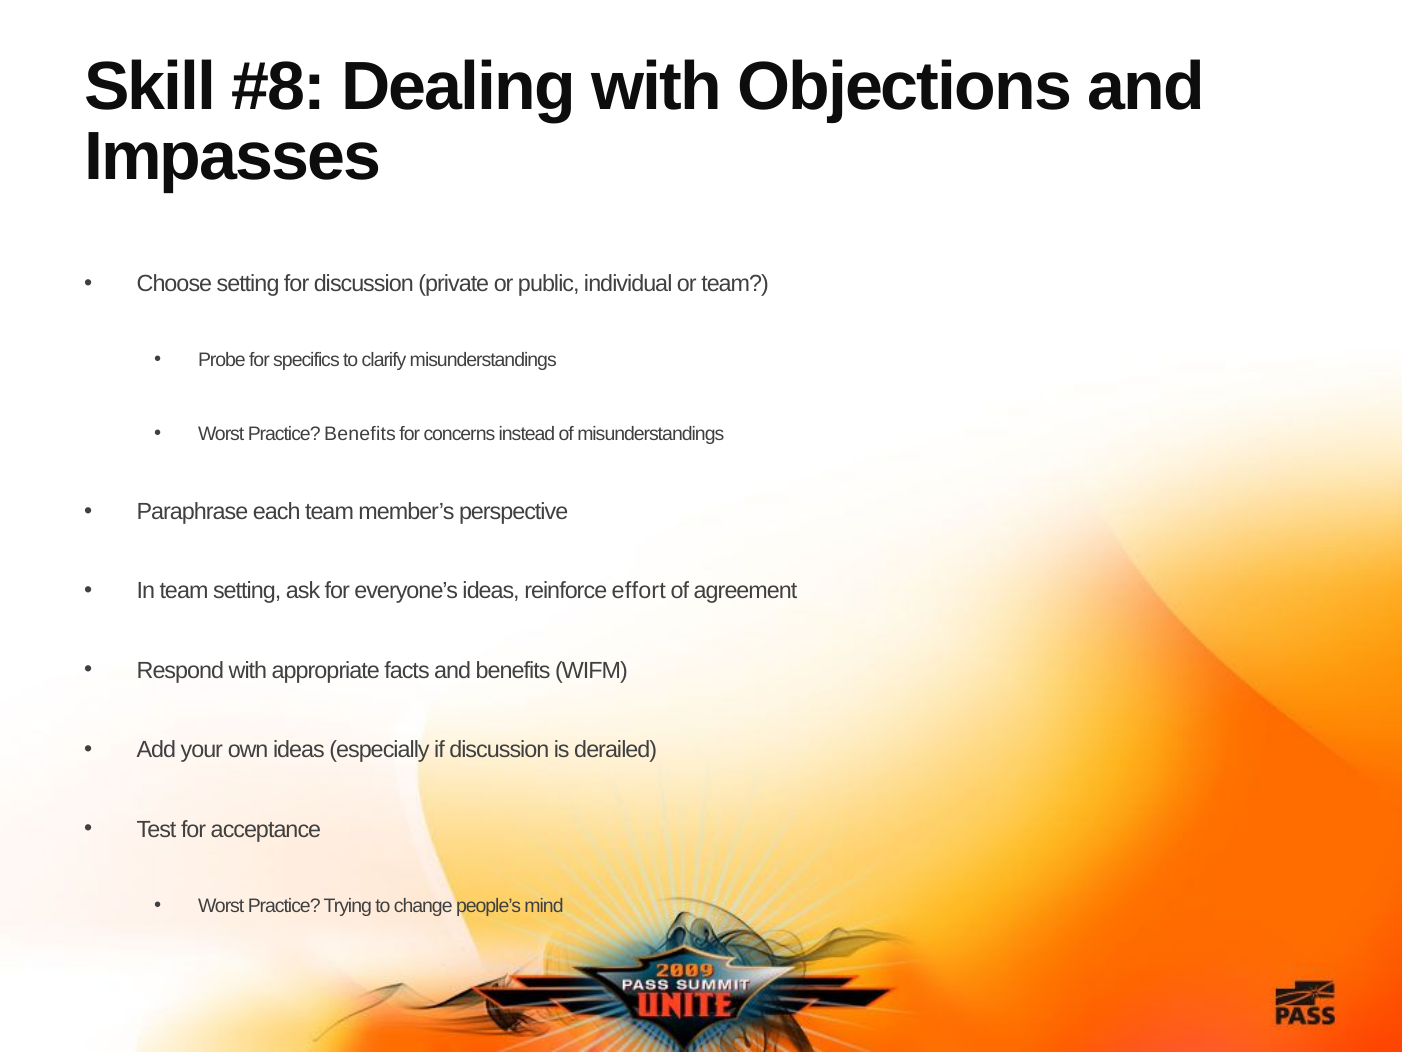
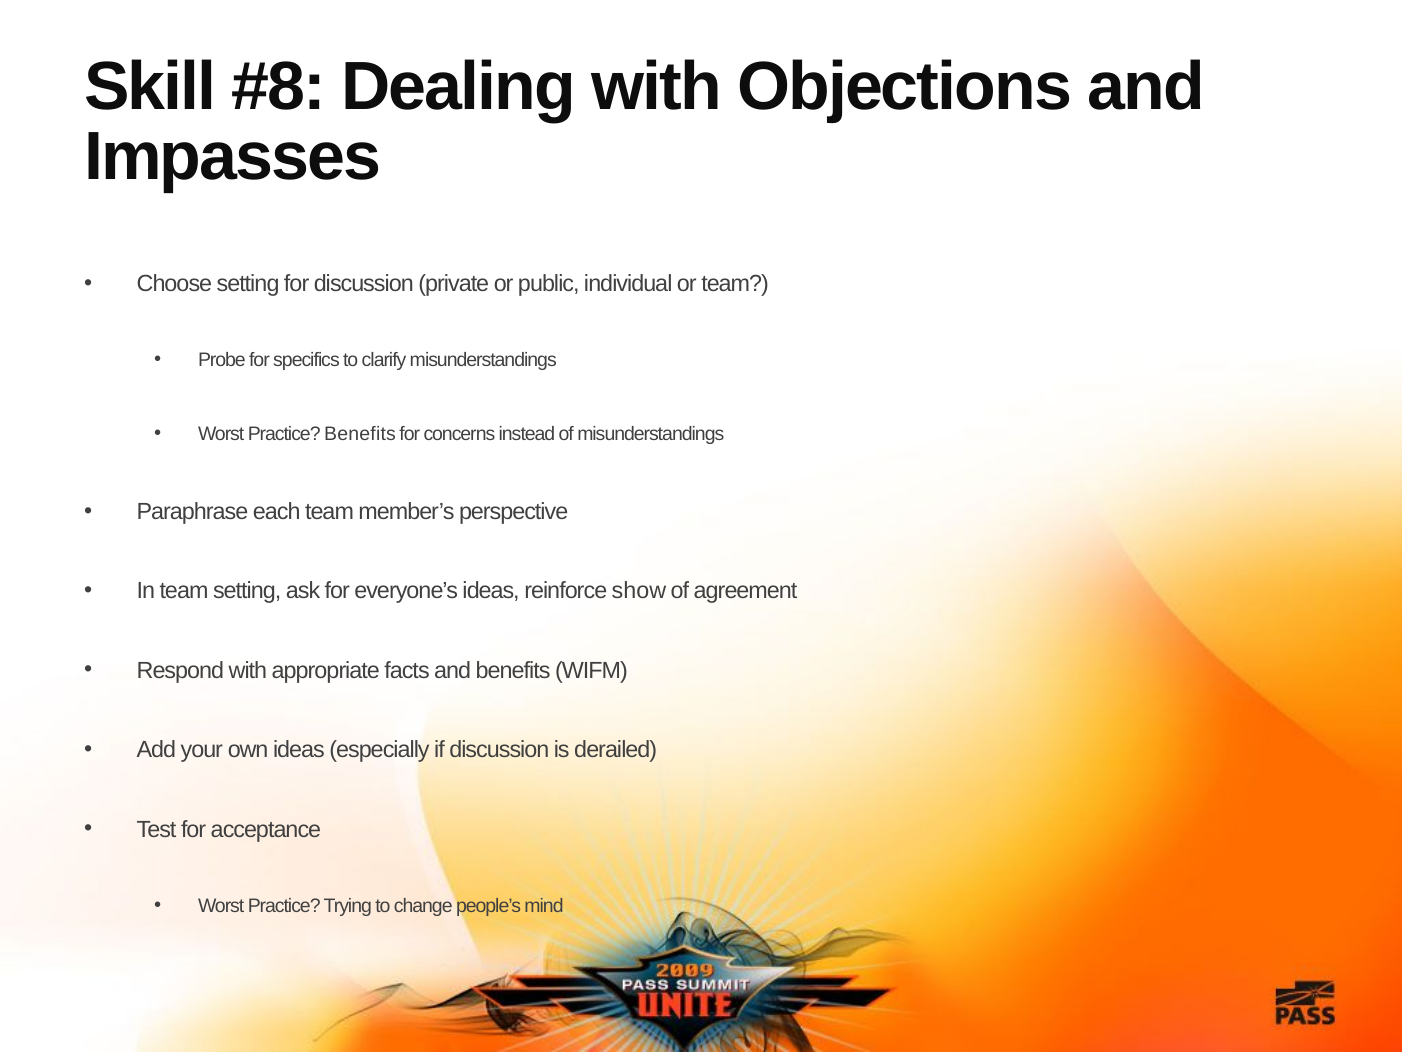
effort: effort -> show
